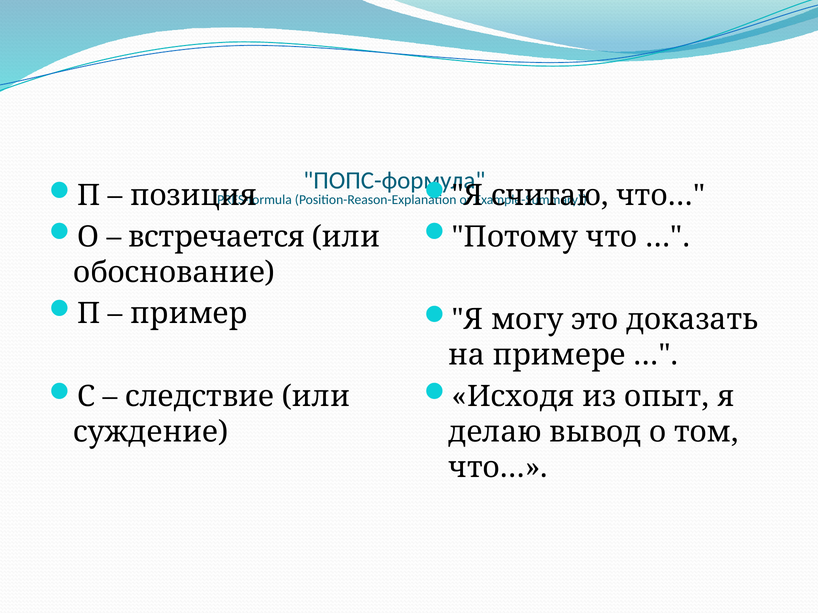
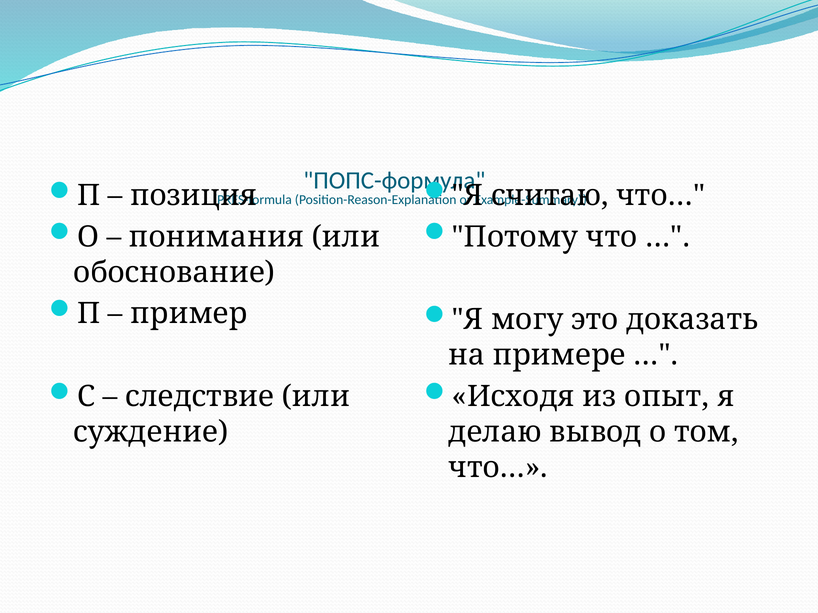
встречается: встречается -> понимания
